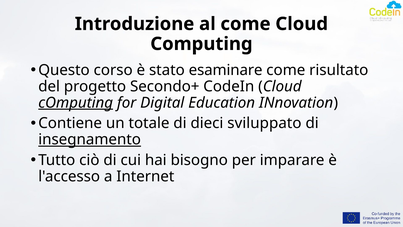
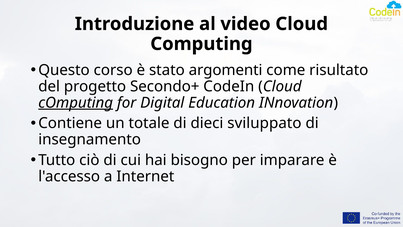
al come: come -> video
esaminare: esaminare -> argomenti
insegnamento underline: present -> none
